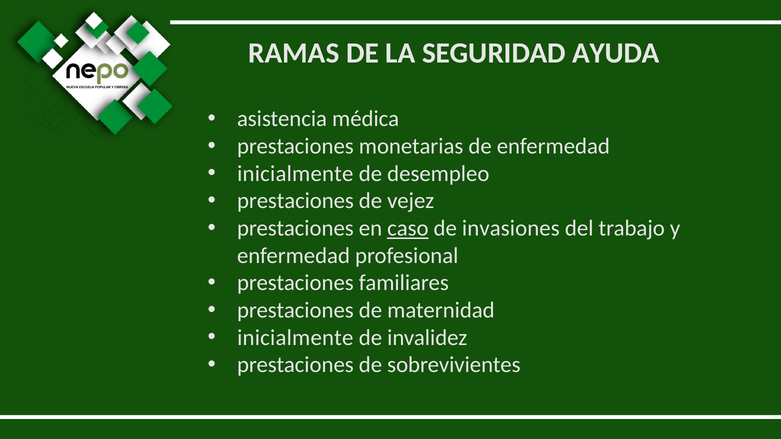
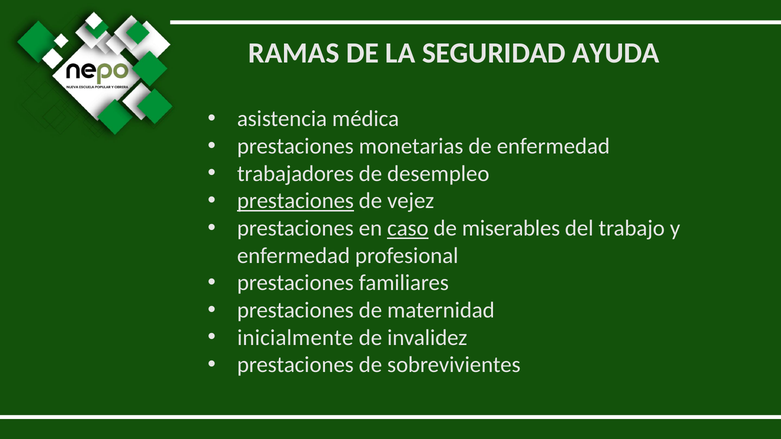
inicialmente at (295, 174): inicialmente -> trabajadores
prestaciones at (295, 201) underline: none -> present
invasiones: invasiones -> miserables
